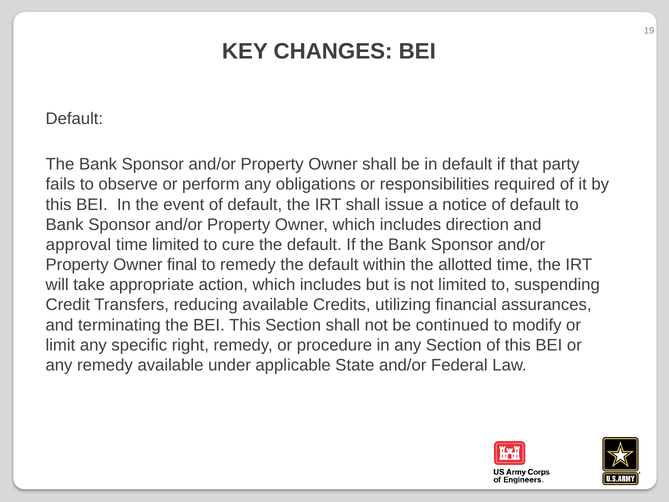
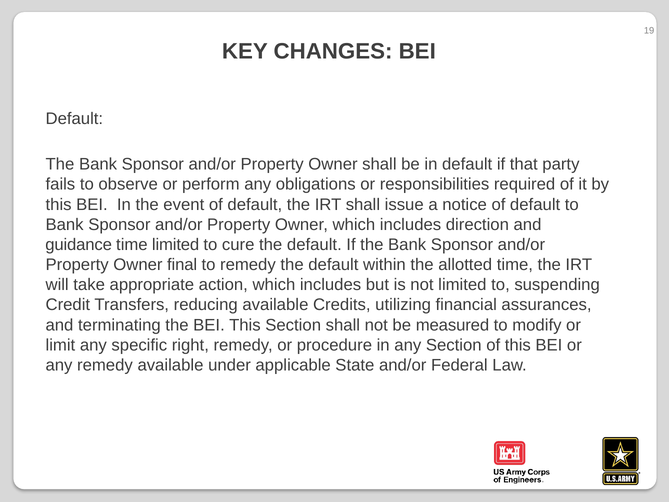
approval: approval -> guidance
continued: continued -> measured
